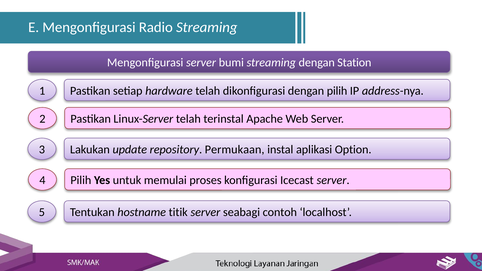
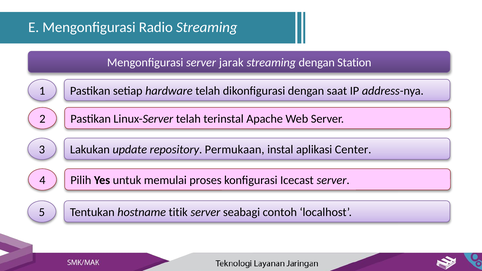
bumi: bumi -> jarak
dengan pilih: pilih -> saat
Option: Option -> Center
